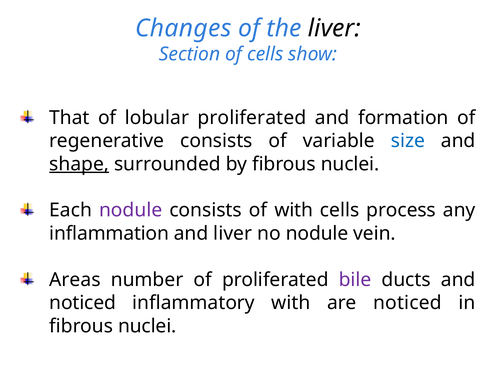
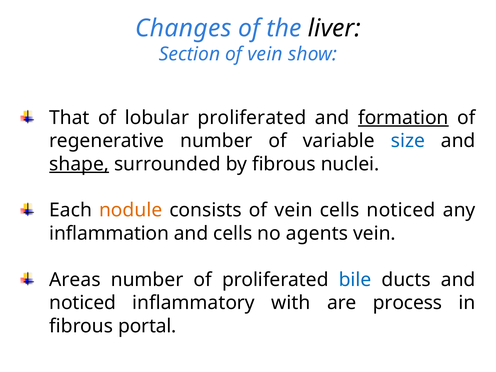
Section of cells: cells -> vein
formation underline: none -> present
regenerative consists: consists -> number
nodule at (131, 210) colour: purple -> orange
consists of with: with -> vein
cells process: process -> noticed
and liver: liver -> cells
no nodule: nodule -> agents
bile colour: purple -> blue
are noticed: noticed -> process
nuclei at (147, 326): nuclei -> portal
